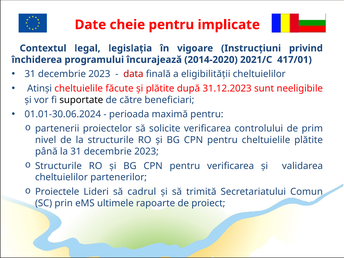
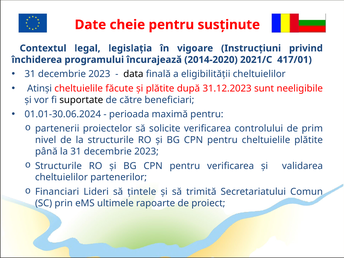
implicate: implicate -> susținute
data colour: red -> black
Proiectele: Proiectele -> Financiari
cadrul: cadrul -> țintele
